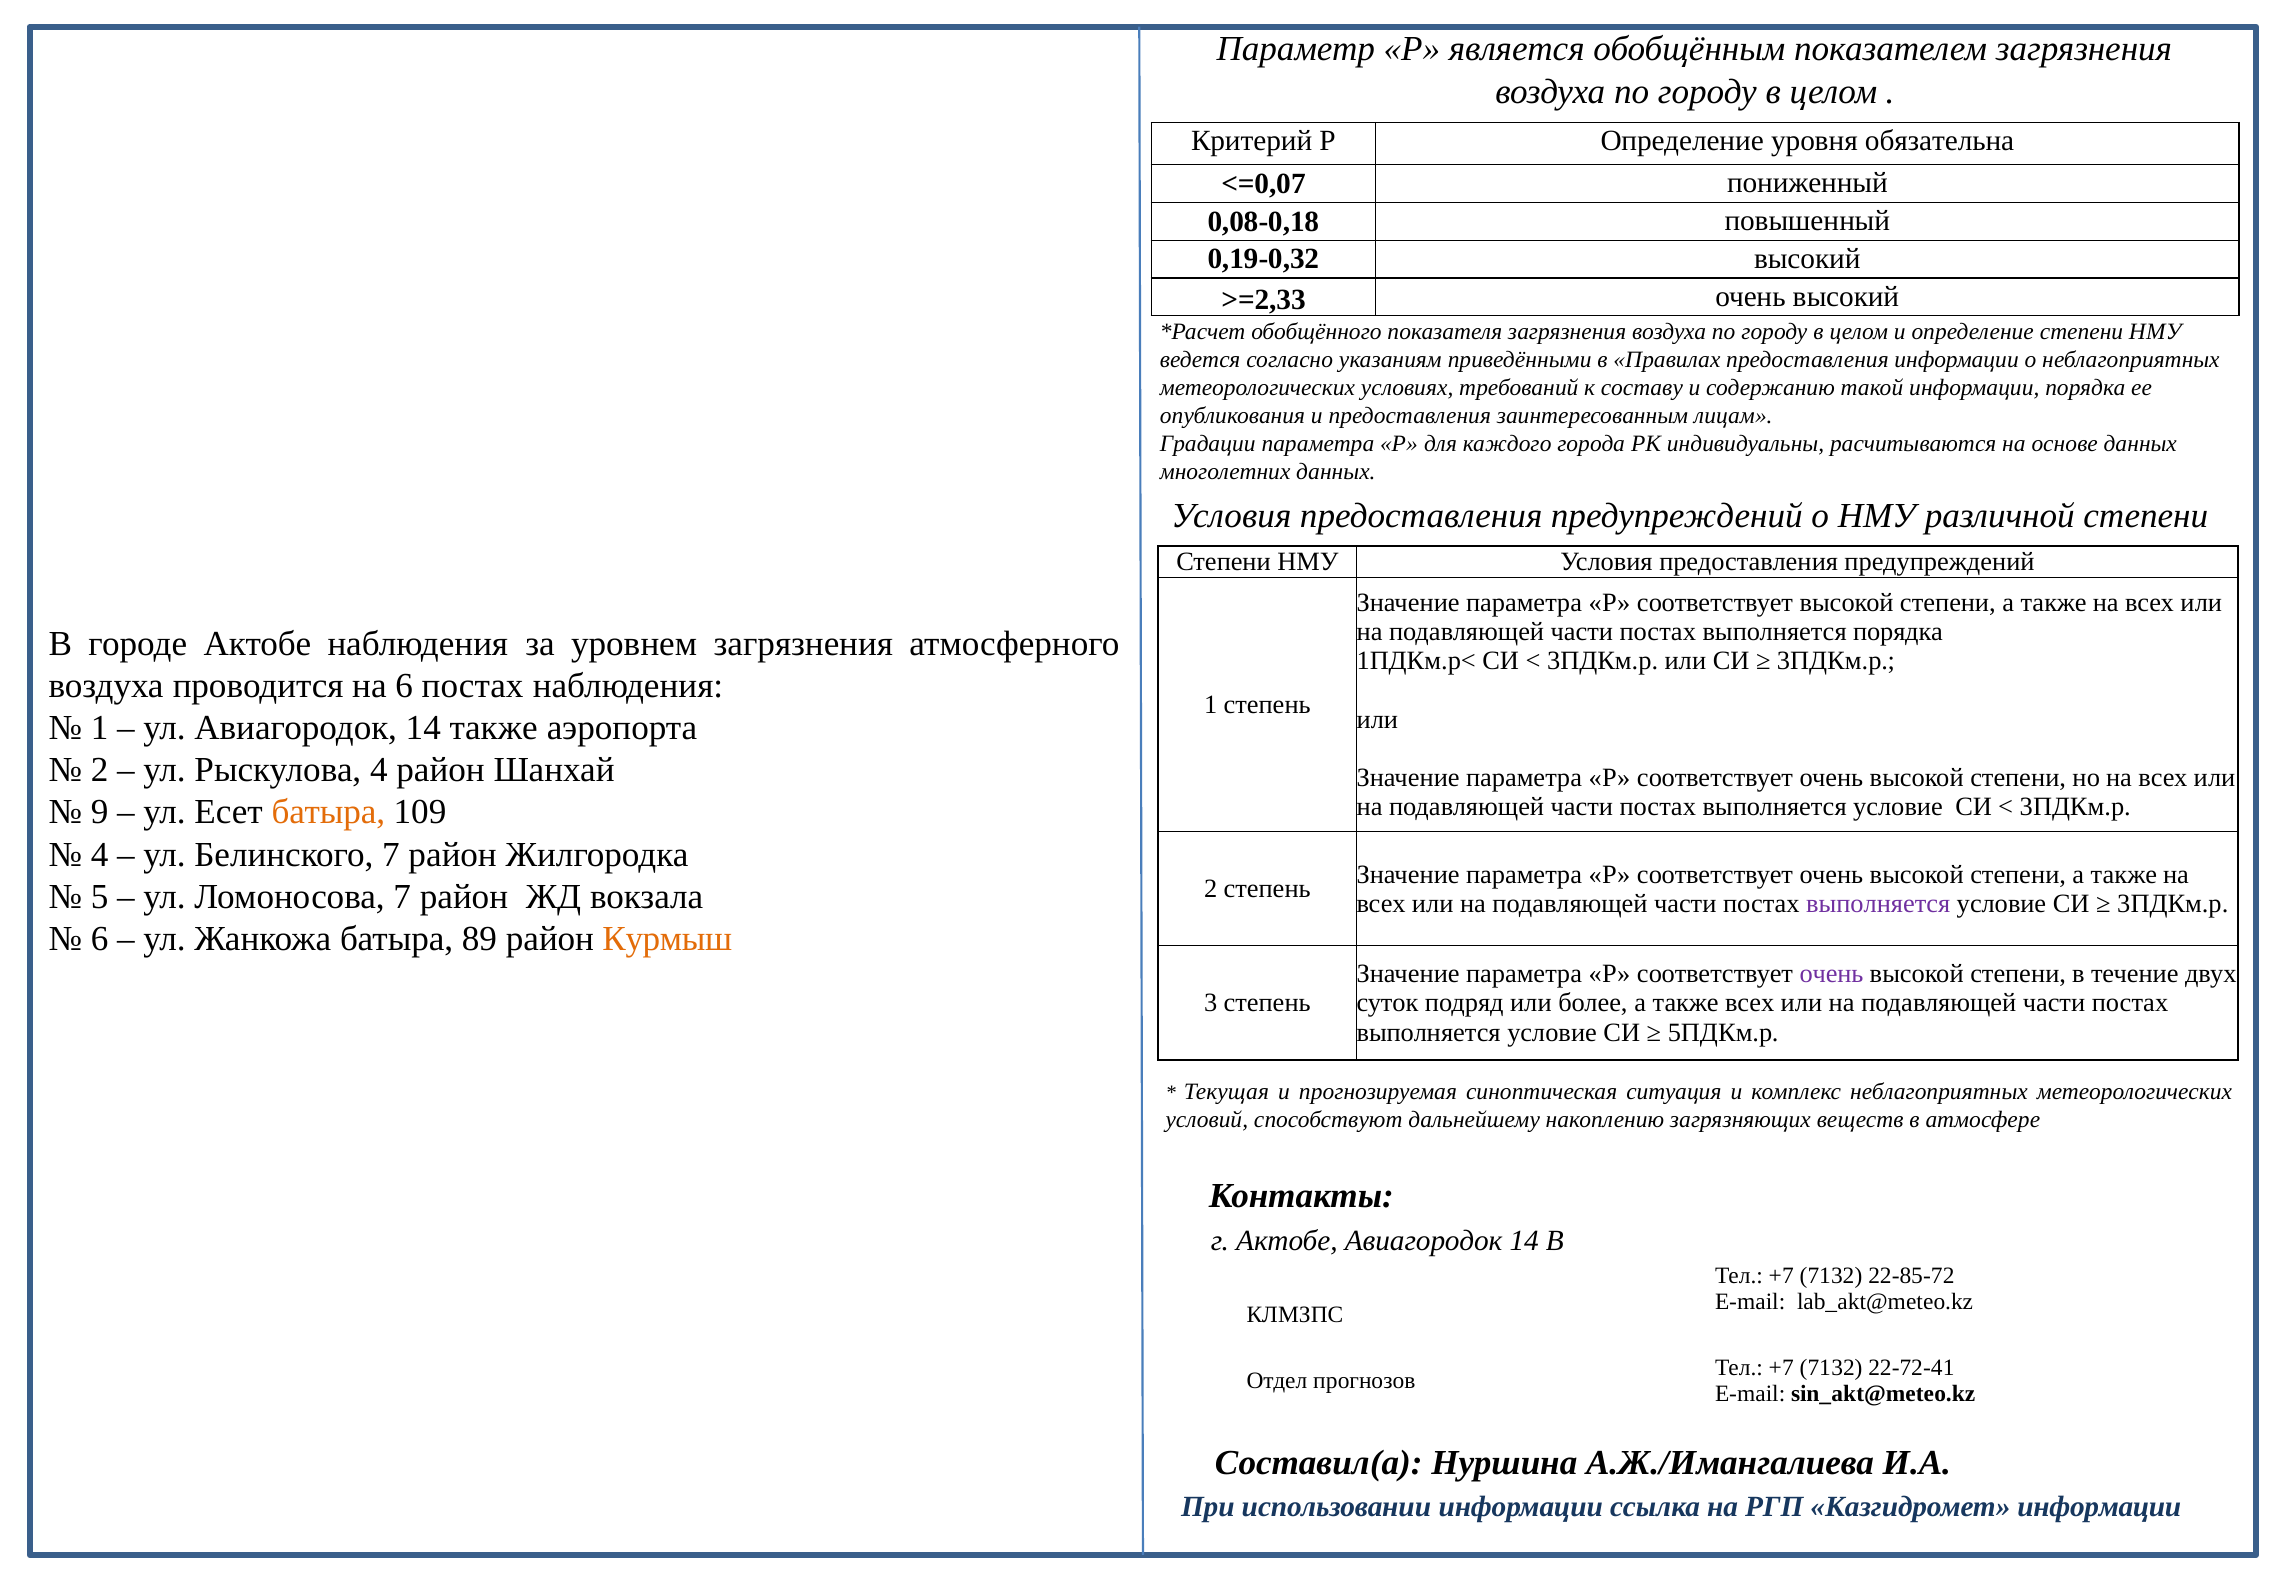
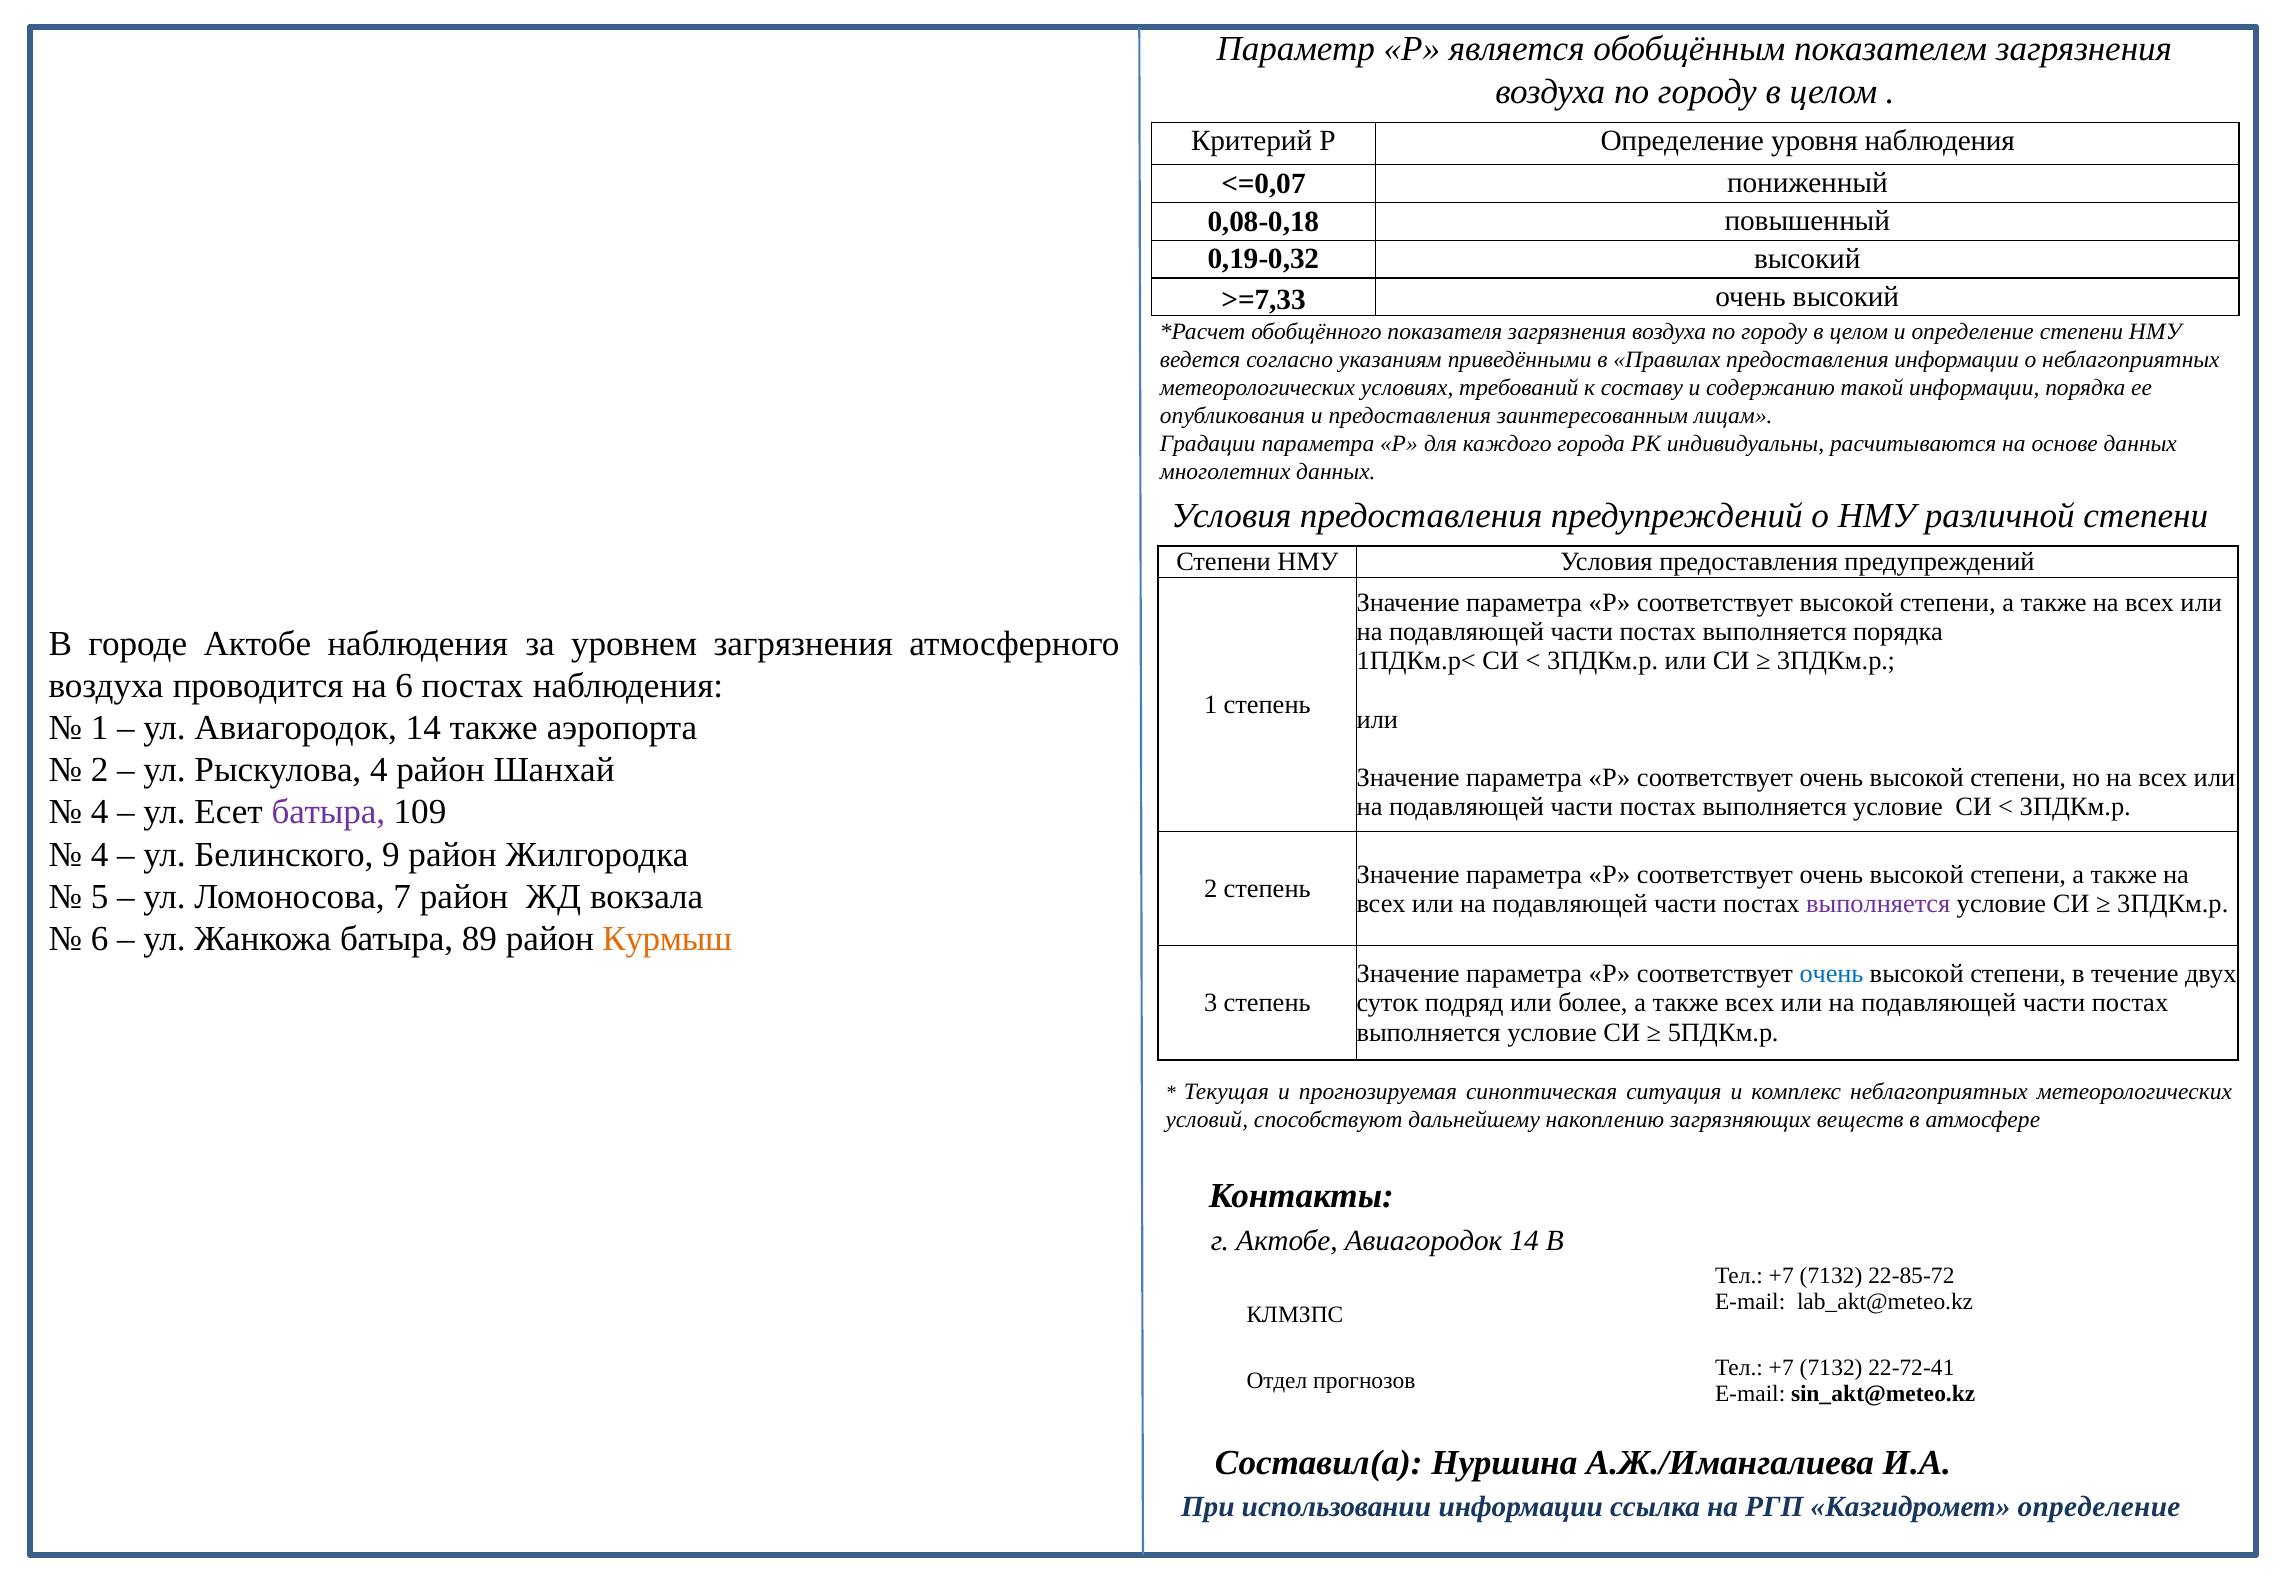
уровня обязательна: обязательна -> наблюдения
>=2,33: >=2,33 -> >=7,33
9 at (100, 813): 9 -> 4
батыра at (328, 813) colour: orange -> purple
Белинского 7: 7 -> 9
очень at (1832, 974) colour: purple -> blue
Казгидромет информации: информации -> определение
